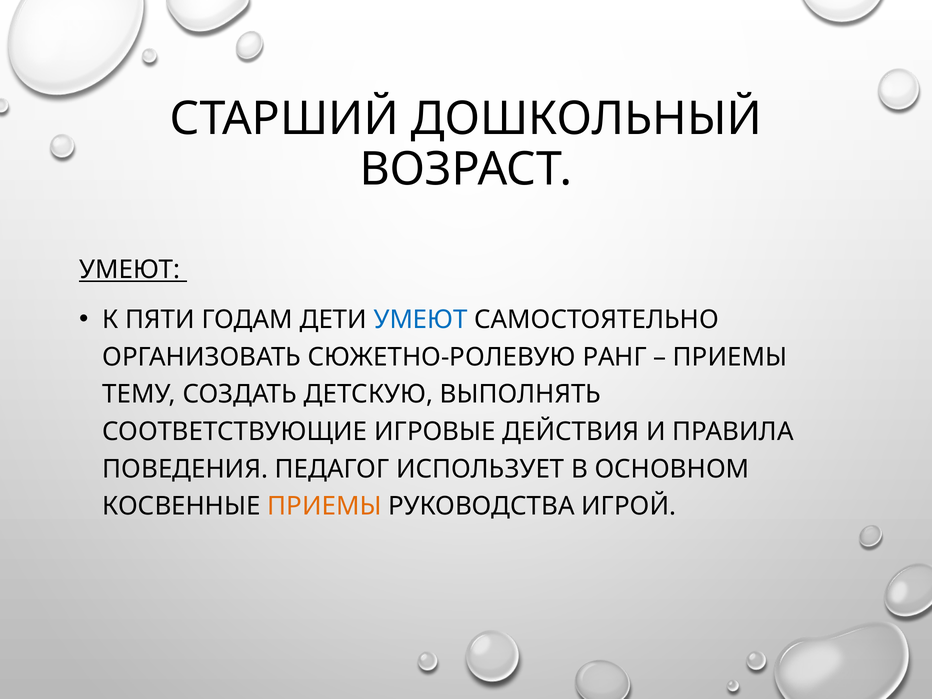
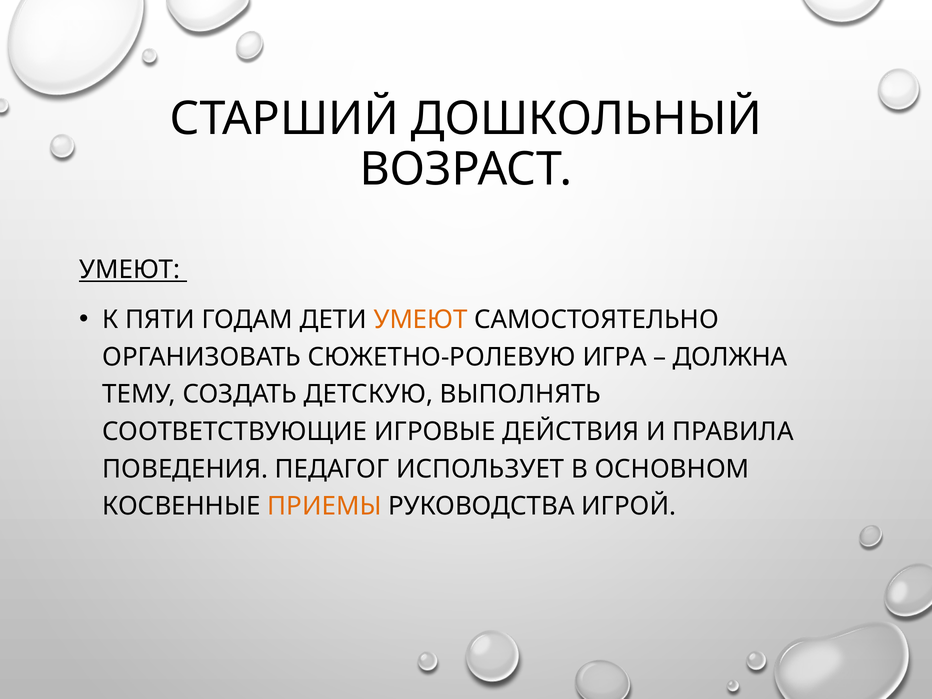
УМЕЮТ at (421, 320) colour: blue -> orange
РАНГ: РАНГ -> ИГРА
ПРИЕМЫ at (730, 357): ПРИЕМЫ -> ДОЛЖНА
